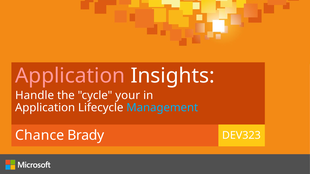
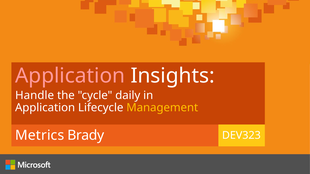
your: your -> daily
Management colour: light blue -> yellow
Chance: Chance -> Metrics
